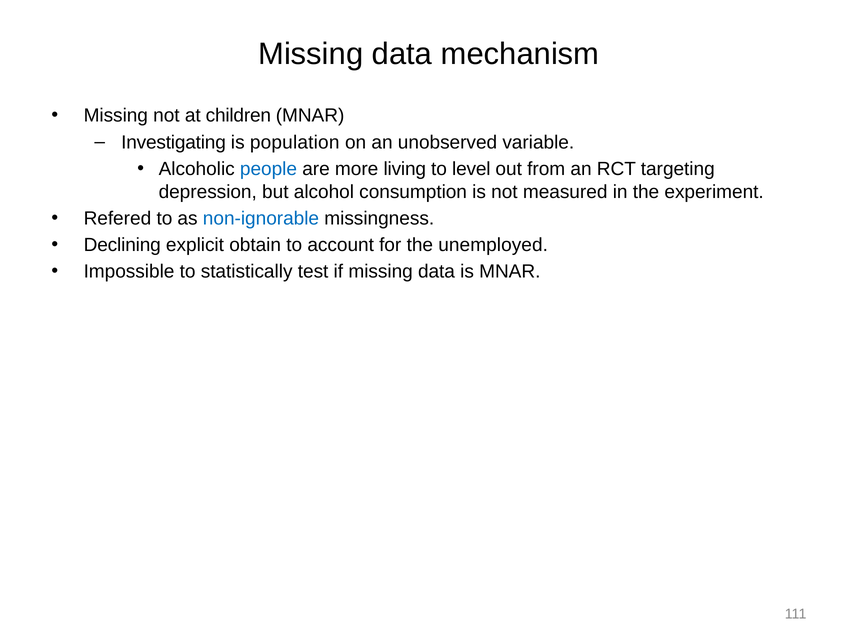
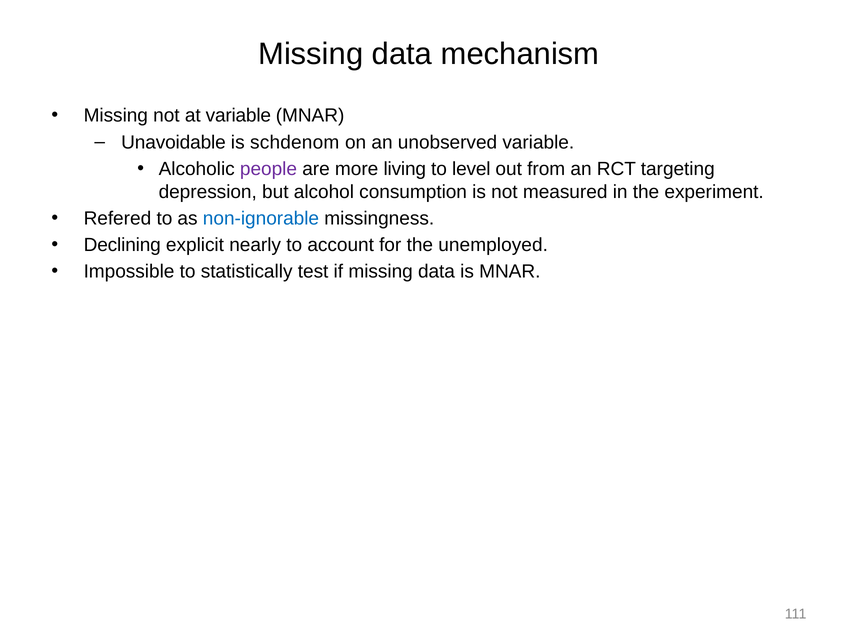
at children: children -> variable
Investigating: Investigating -> Unavoidable
population: population -> schdenom
people colour: blue -> purple
obtain: obtain -> nearly
